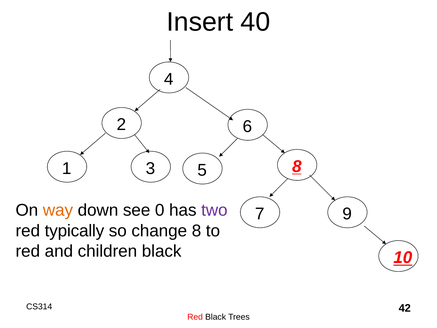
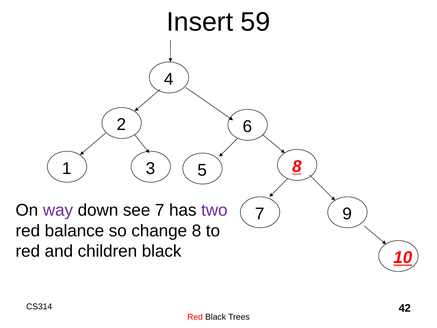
40: 40 -> 59
way colour: orange -> purple
see 0: 0 -> 7
typically: typically -> balance
